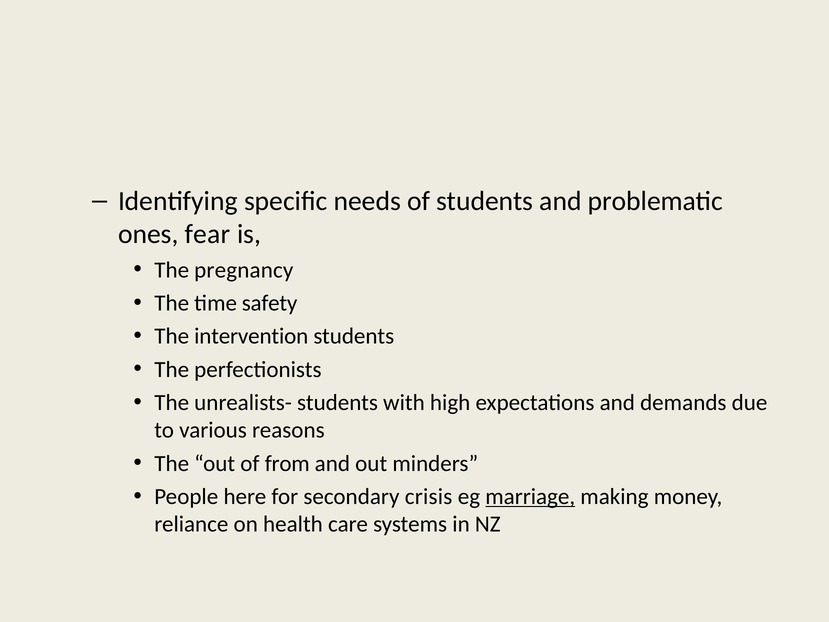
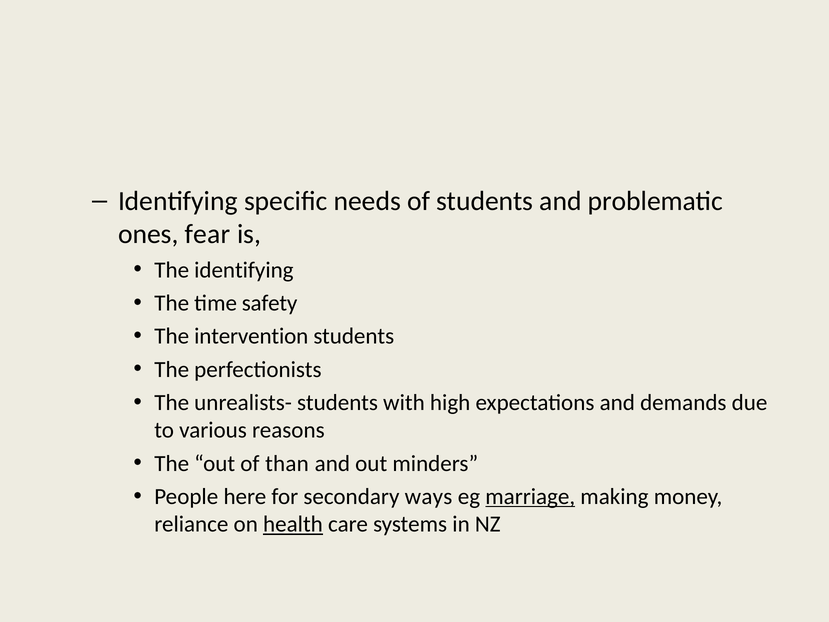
The pregnancy: pregnancy -> identifying
from: from -> than
crisis: crisis -> ways
health underline: none -> present
